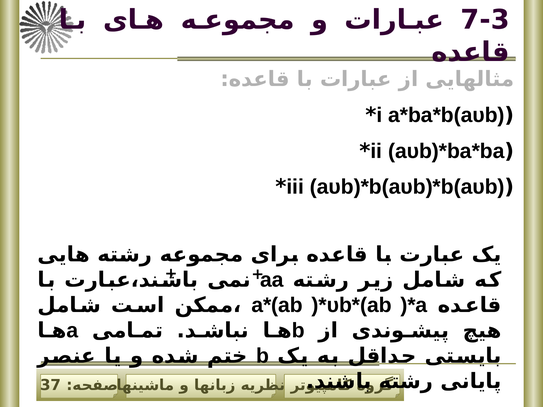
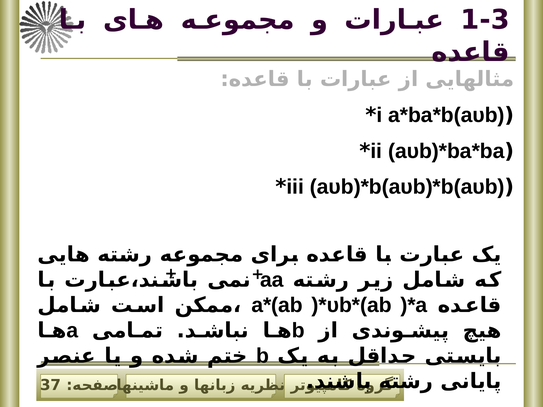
7-3: 7-3 -> 1-3
